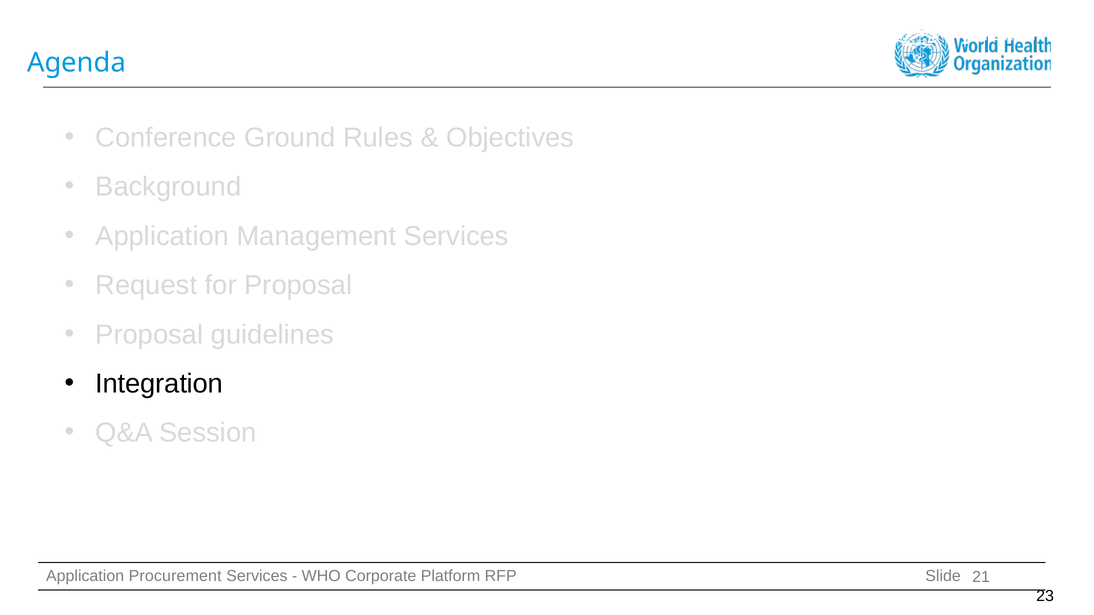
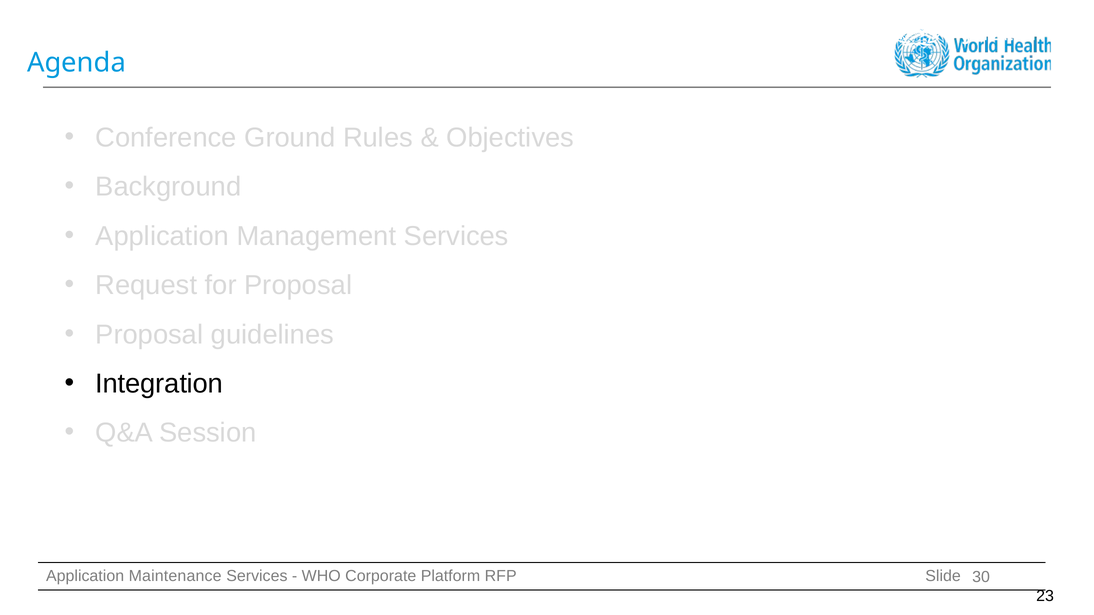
Procurement: Procurement -> Maintenance
21: 21 -> 30
